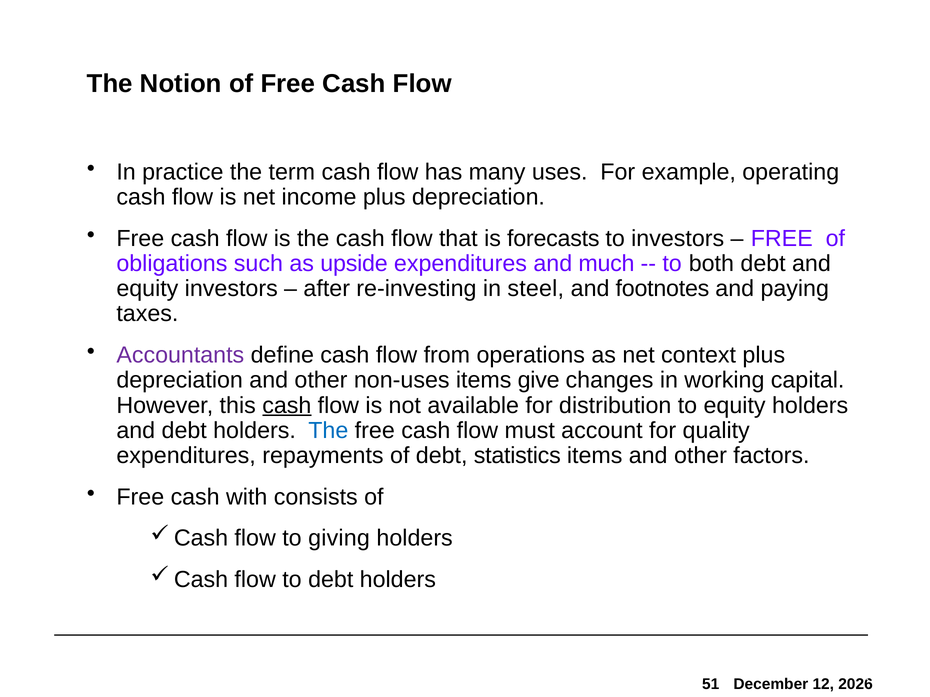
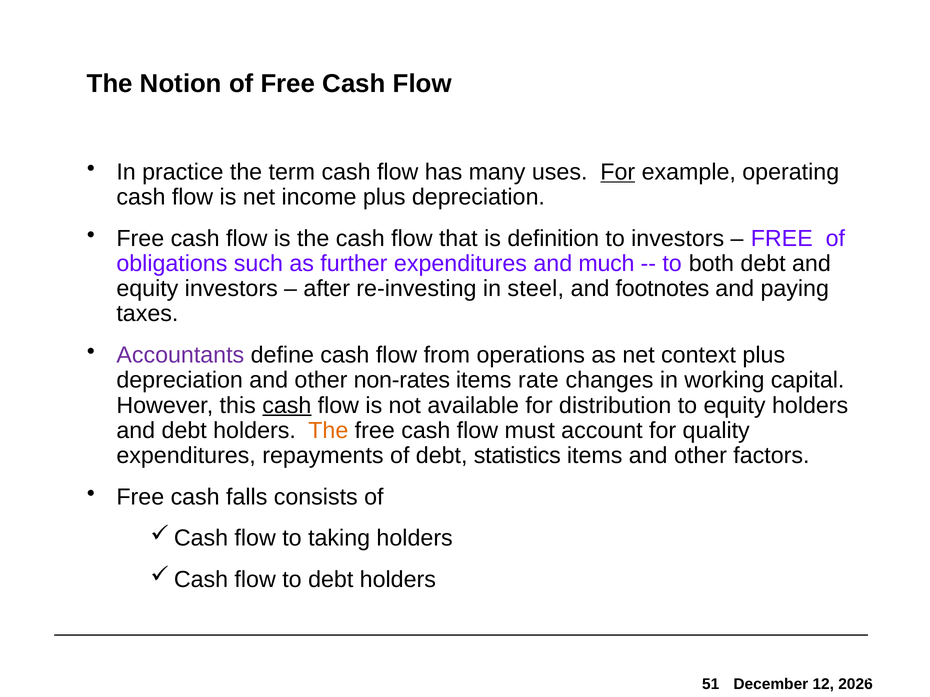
For at (618, 172) underline: none -> present
forecasts: forecasts -> definition
upside: upside -> further
non-uses: non-uses -> non-rates
give: give -> rate
The at (328, 431) colour: blue -> orange
with: with -> falls
giving: giving -> taking
